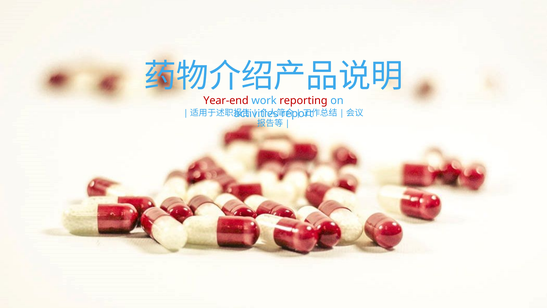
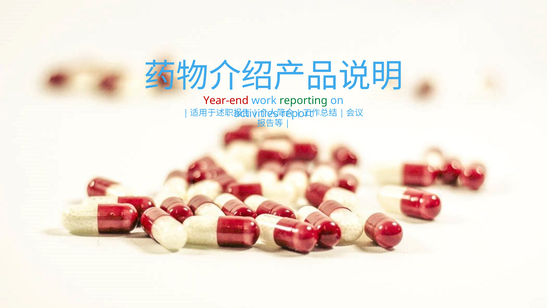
reporting colour: red -> green
